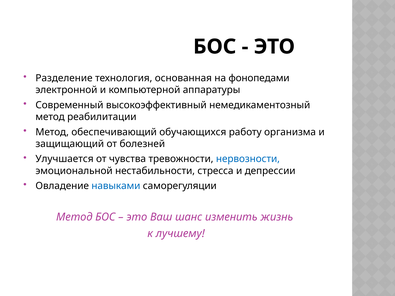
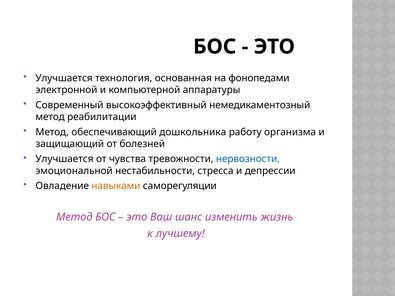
Разделение at (64, 78): Разделение -> Улучшается
обучающихся: обучающихся -> дошкольника
навыками colour: blue -> orange
